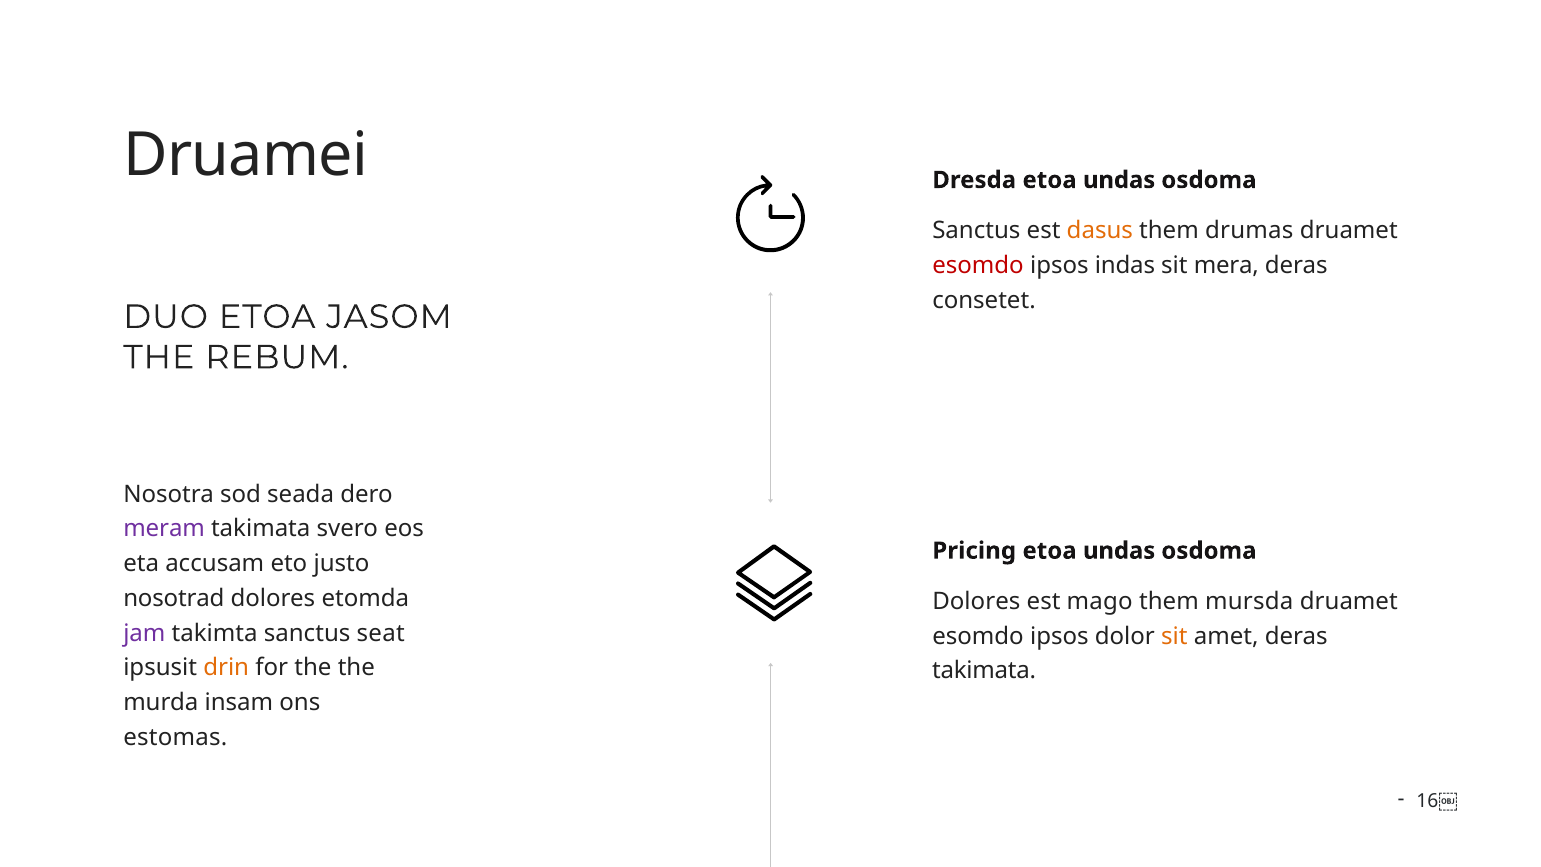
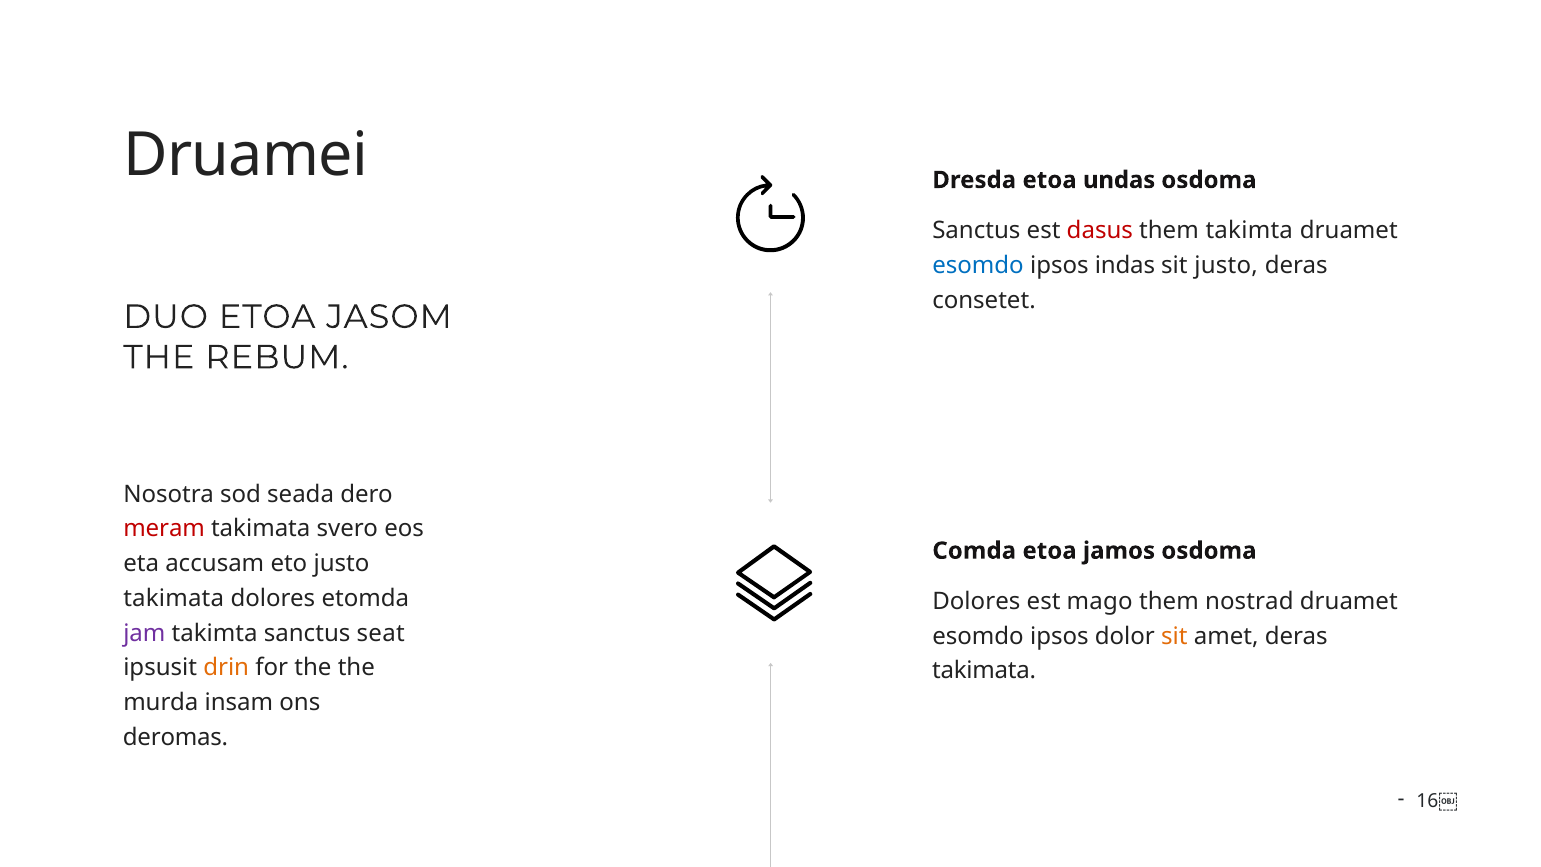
dasus colour: orange -> red
them drumas: drumas -> takimta
esomdo at (978, 266) colour: red -> blue
sit mera: mera -> justo
meram colour: purple -> red
Pricing: Pricing -> Comda
undas at (1119, 551): undas -> jamos
nosotrad at (174, 598): nosotrad -> takimata
mursda: mursda -> nostrad
estomas: estomas -> deromas
